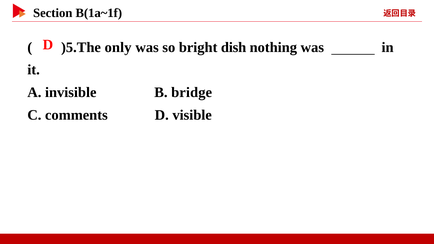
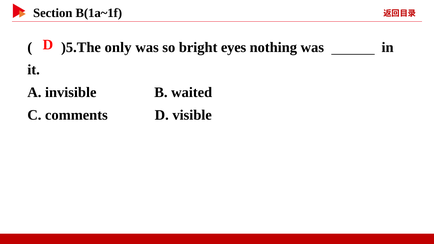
dish: dish -> eyes
bridge: bridge -> waited
